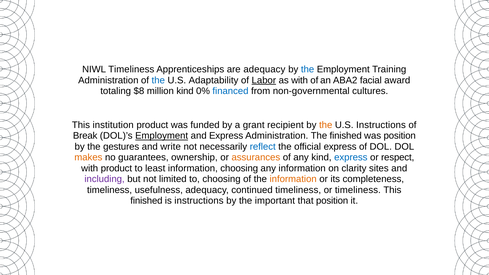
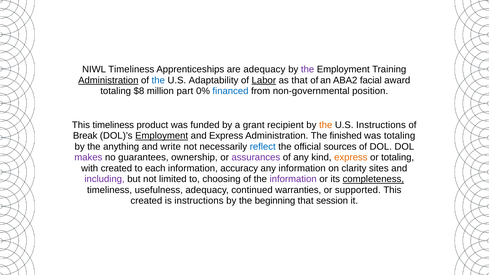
the at (308, 69) colour: blue -> purple
Administration at (108, 80) underline: none -> present
as with: with -> that
million kind: kind -> part
cultures: cultures -> position
This institution: institution -> timeliness
was position: position -> totaling
gestures: gestures -> anything
official express: express -> sources
makes colour: orange -> purple
assurances colour: orange -> purple
express at (351, 158) colour: blue -> orange
or respect: respect -> totaling
with product: product -> created
least: least -> each
information choosing: choosing -> accuracy
information at (293, 179) colour: orange -> purple
completeness underline: none -> present
continued timeliness: timeliness -> warranties
or timeliness: timeliness -> supported
finished at (146, 201): finished -> created
important: important -> beginning
that position: position -> session
